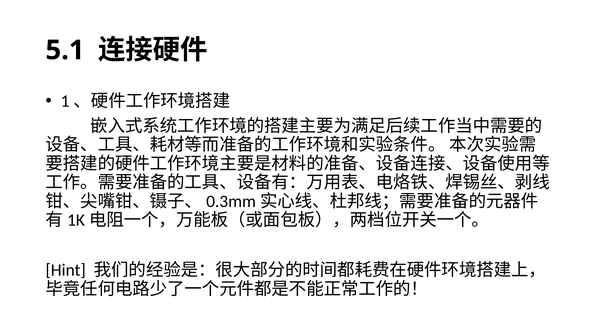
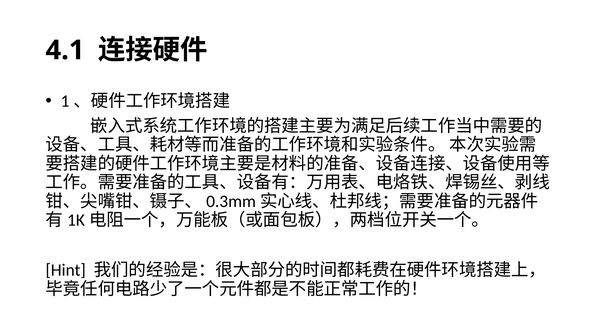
5.1: 5.1 -> 4.1
